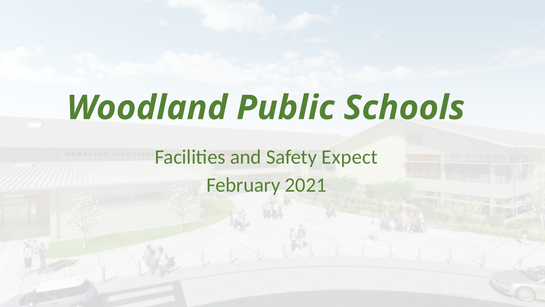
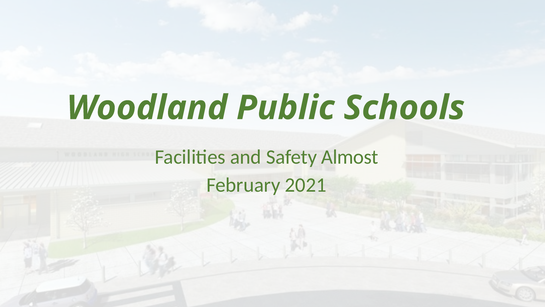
Expect: Expect -> Almost
